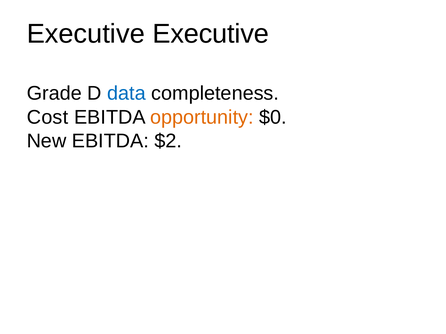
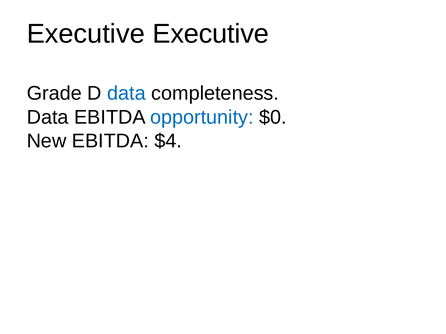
Cost at (48, 117): Cost -> Data
opportunity colour: orange -> blue
$2: $2 -> $4
